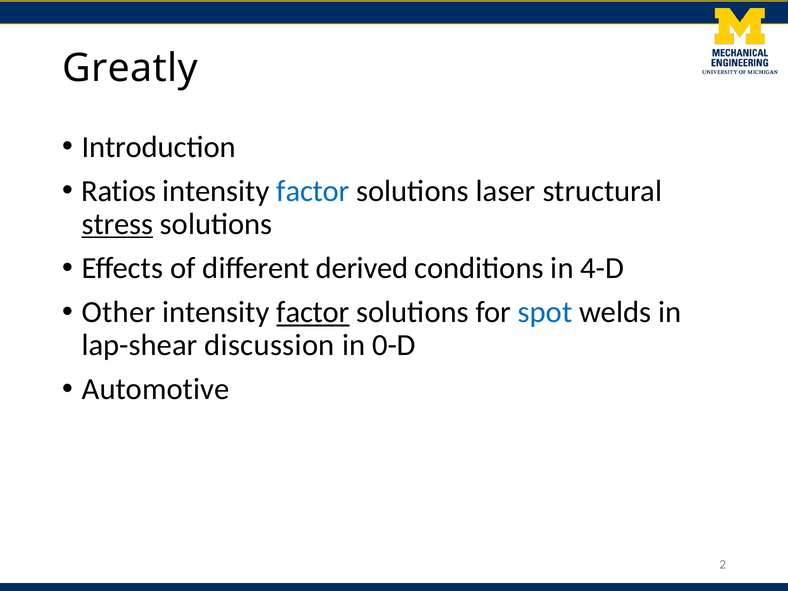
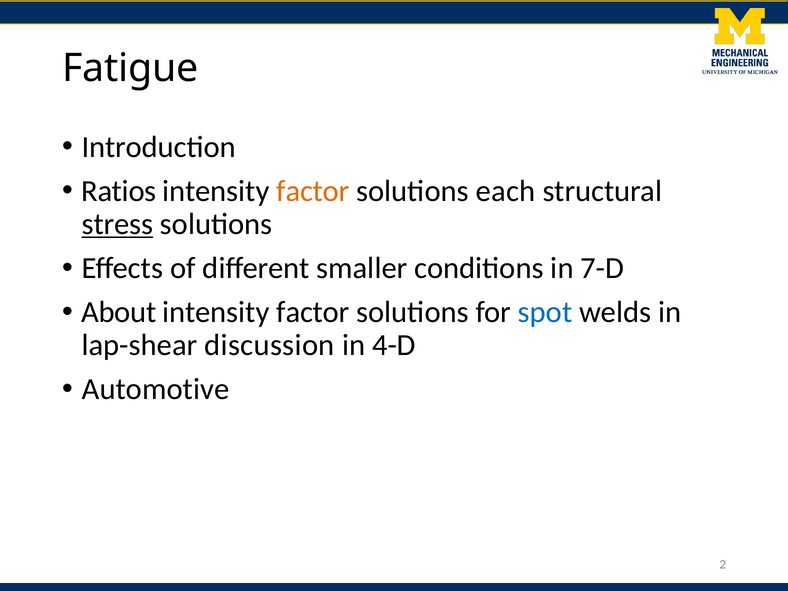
Greatly: Greatly -> Fatigue
factor at (313, 191) colour: blue -> orange
laser: laser -> each
derived: derived -> smaller
4-D: 4-D -> 7-D
Other: Other -> About
factor at (313, 312) underline: present -> none
0-D: 0-D -> 4-D
